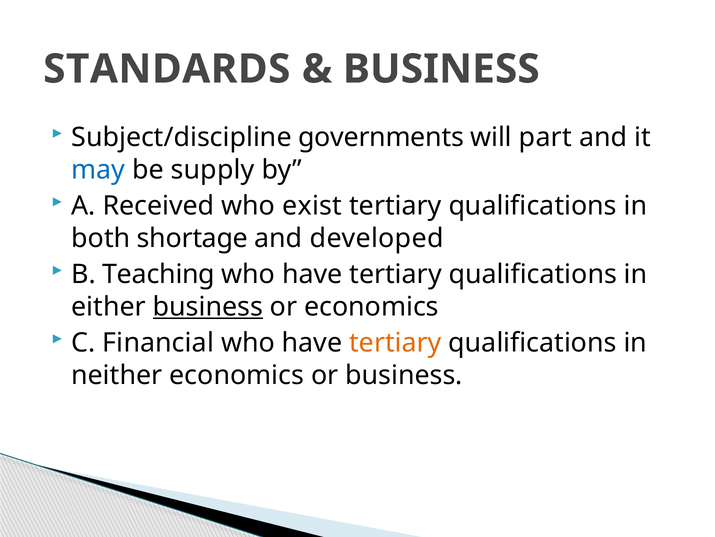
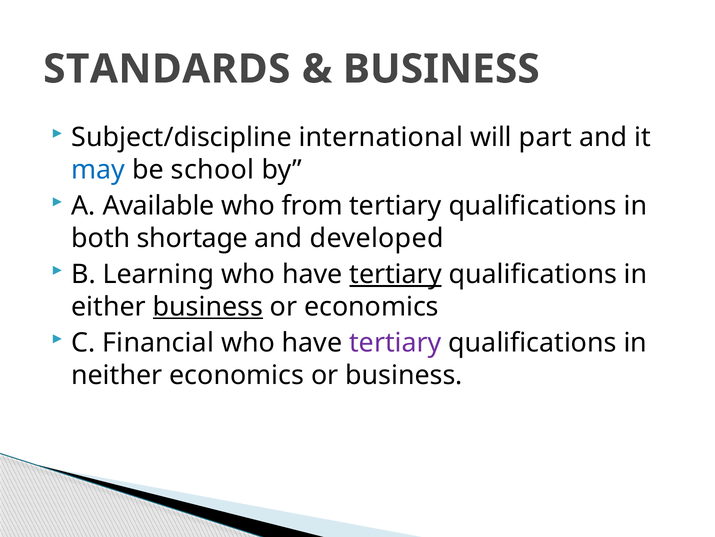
governments: governments -> international
supply: supply -> school
Received: Received -> Available
exist: exist -> from
Teaching: Teaching -> Learning
tertiary at (396, 274) underline: none -> present
tertiary at (395, 342) colour: orange -> purple
